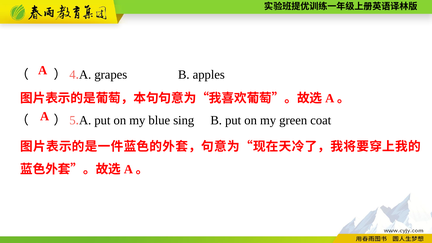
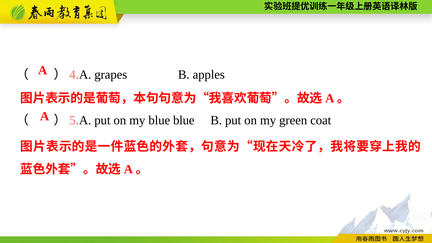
blue sing: sing -> blue
